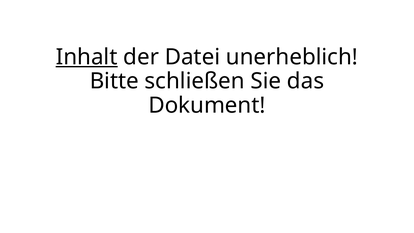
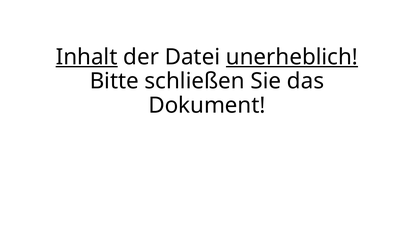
unerheblich underline: none -> present
